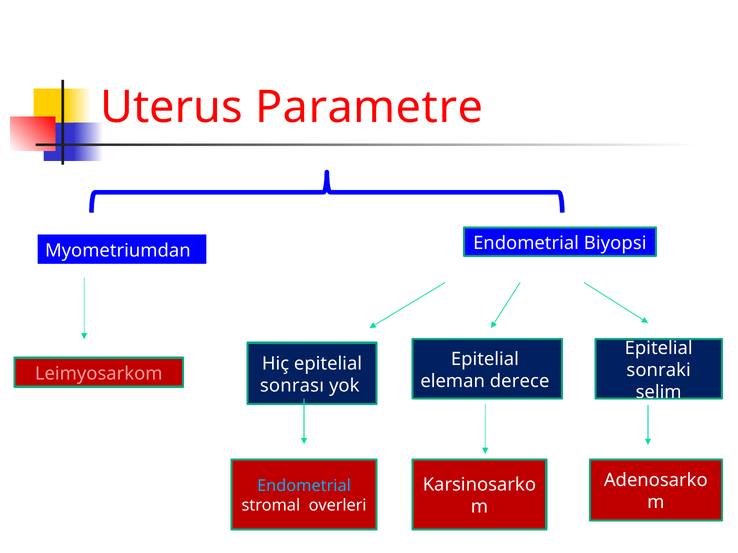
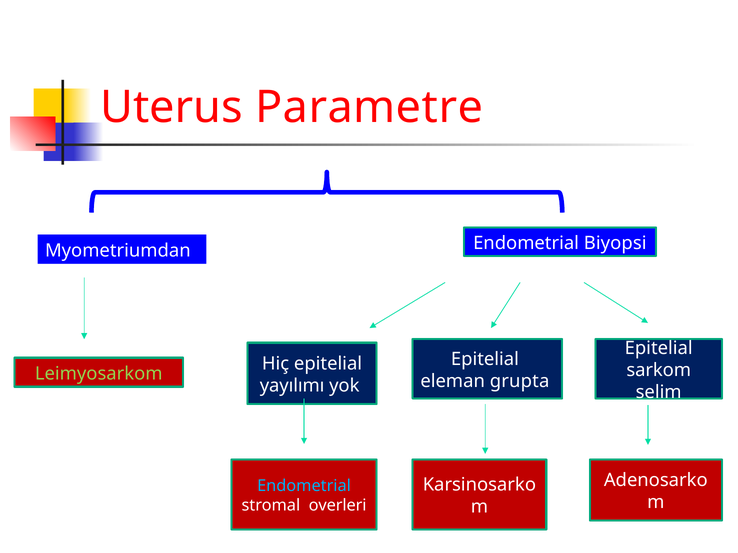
sonraki: sonraki -> sarkom
Leimyosarkom colour: pink -> light green
derece: derece -> grupta
sonrası: sonrası -> yayılımı
